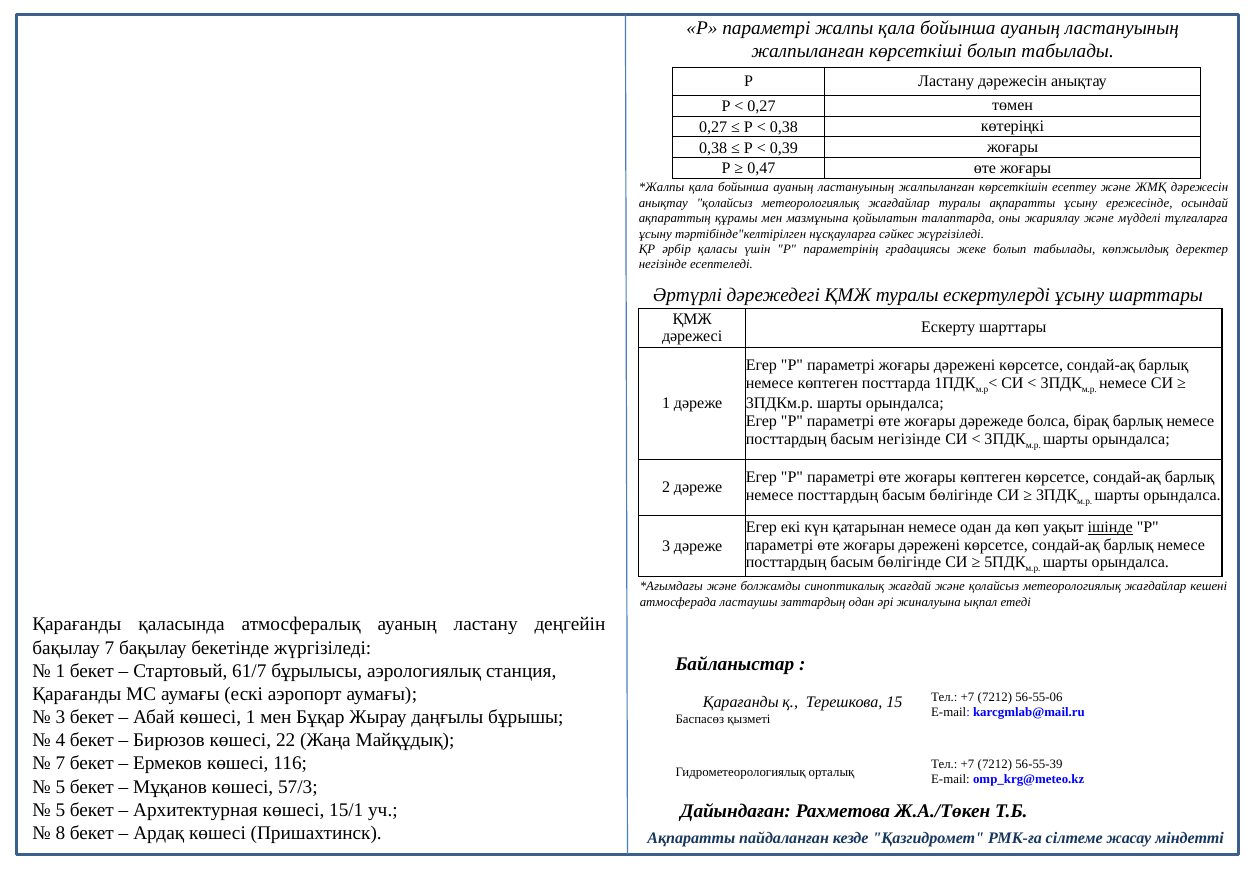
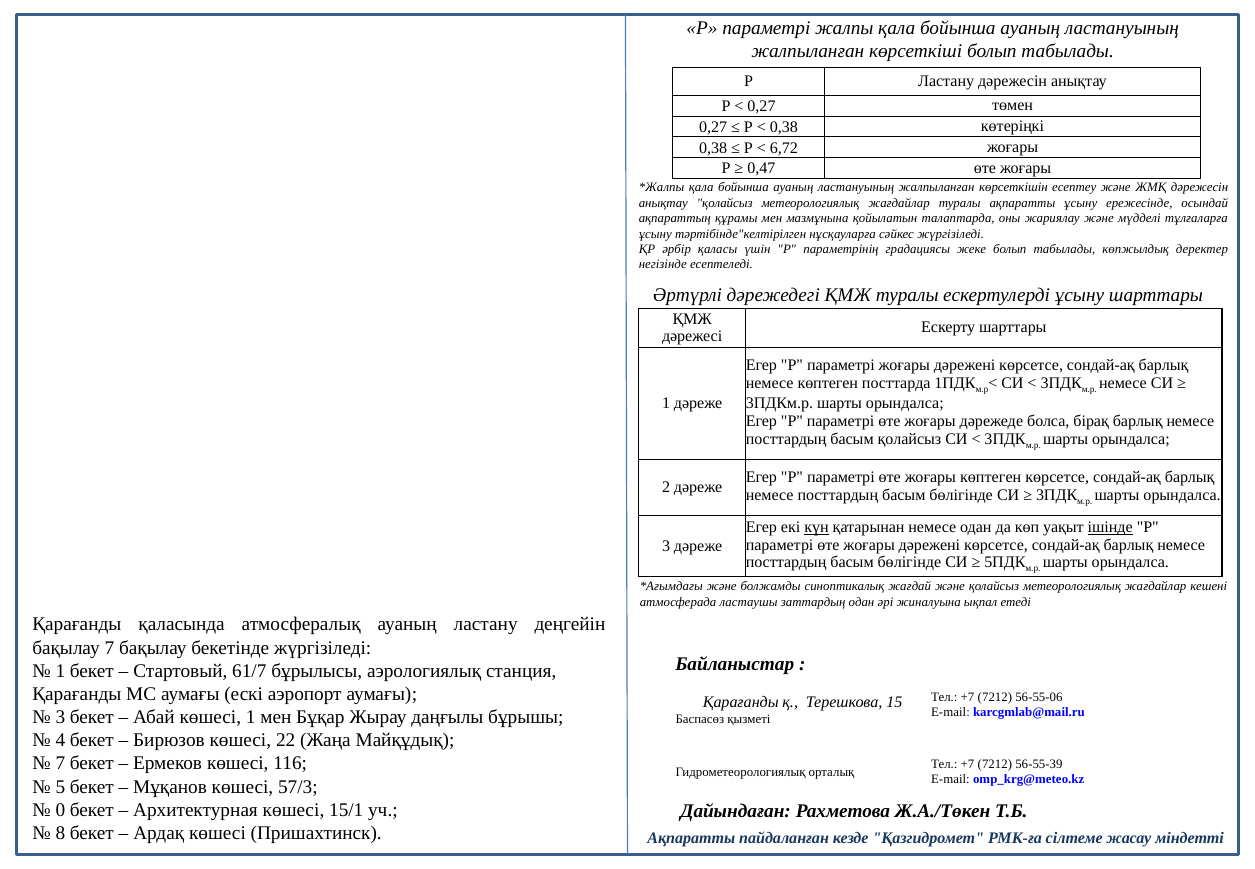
0,39: 0,39 -> 6,72
басым негізінде: негізінде -> қолайсыз
күн underline: none -> present
5 at (60, 810): 5 -> 0
